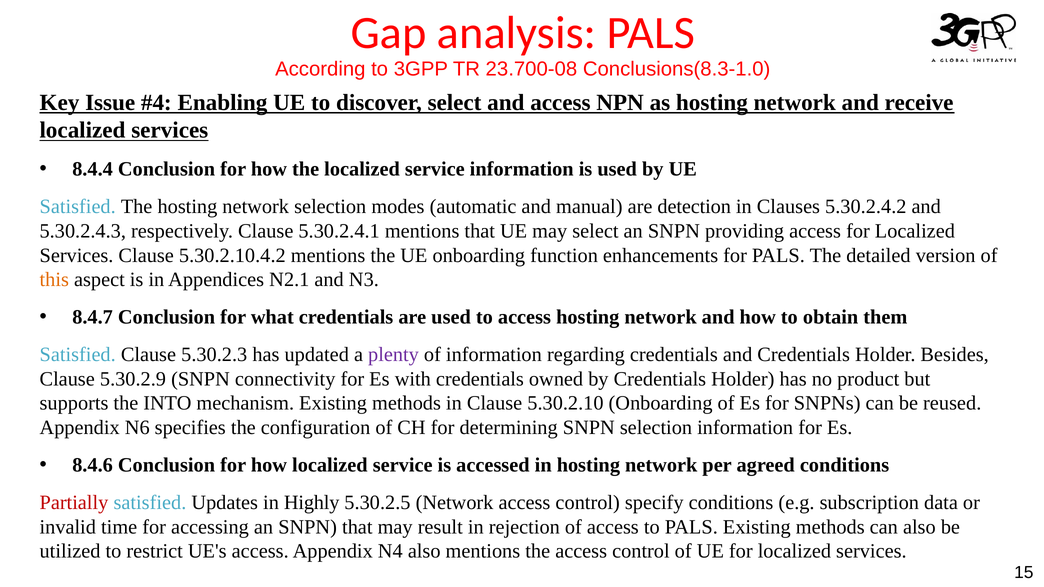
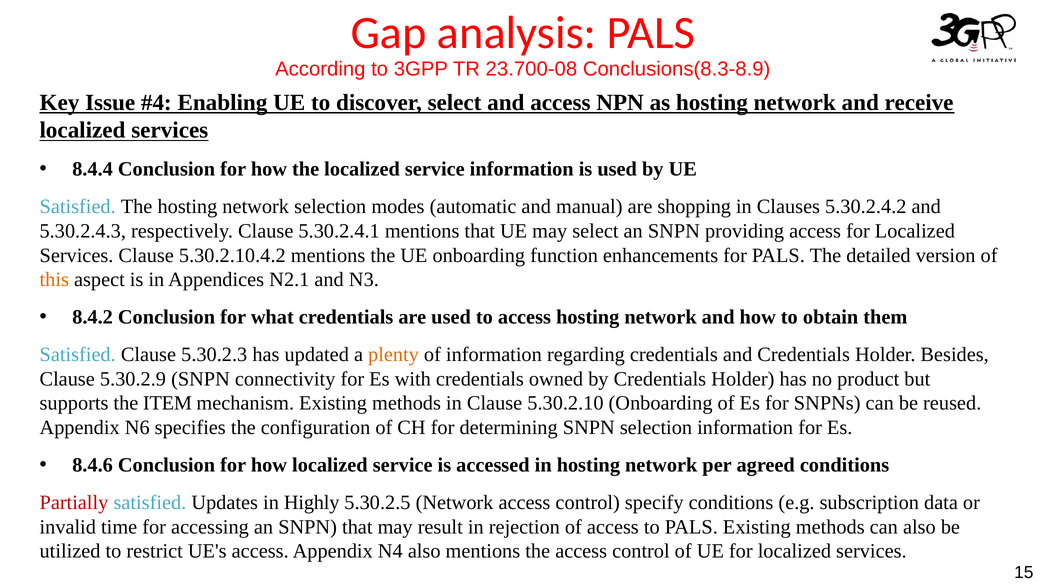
Conclusions(8.3-1.0: Conclusions(8.3-1.0 -> Conclusions(8.3-8.9
detection: detection -> shopping
8.4.7: 8.4.7 -> 8.4.2
plenty colour: purple -> orange
INTO: INTO -> ITEM
